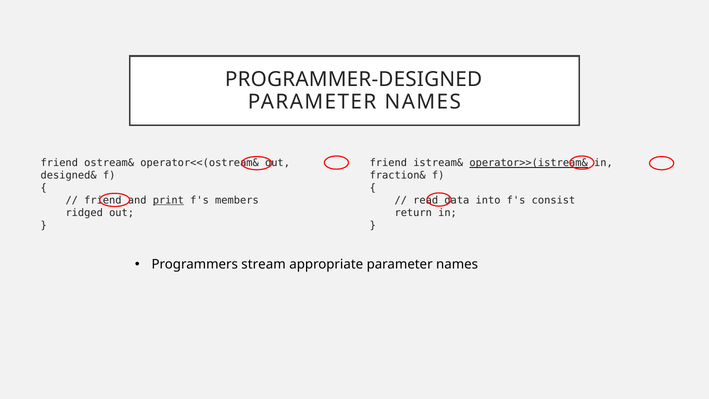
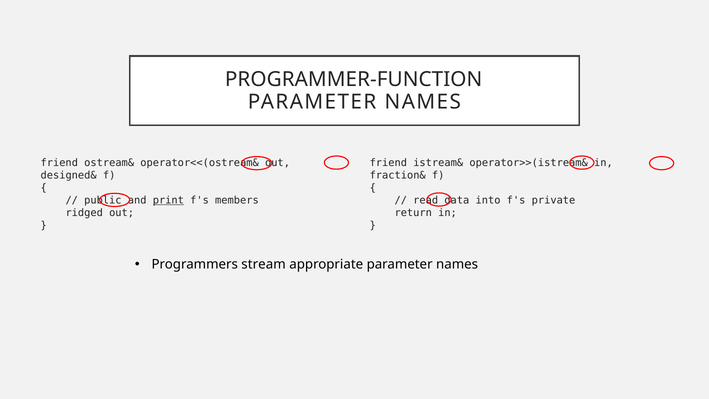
PROGRAMMER-DESIGNED: PROGRAMMER-DESIGNED -> PROGRAMMER-FUNCTION
operator>>(istream& underline: present -> none
friend at (103, 200): friend -> public
consist: consist -> private
